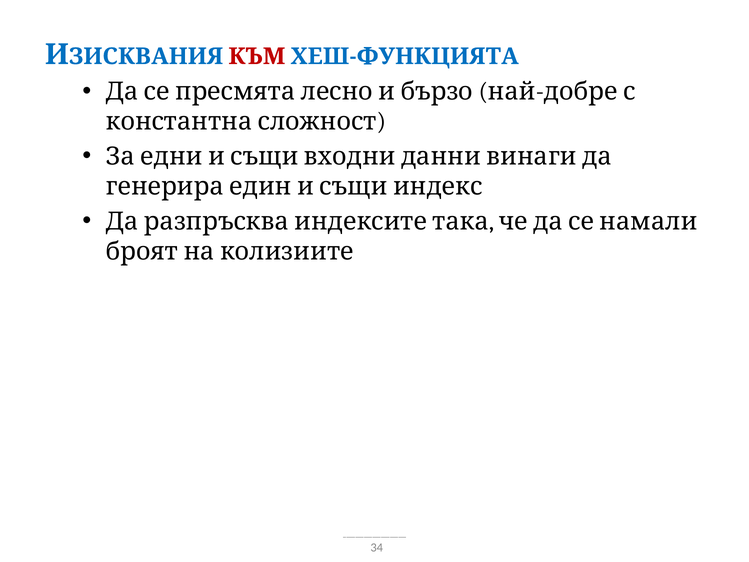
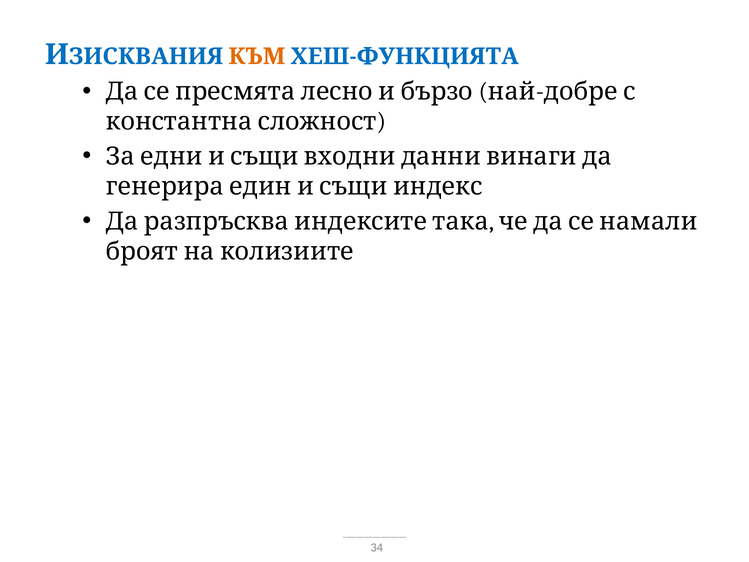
КЪМ colour: red -> orange
